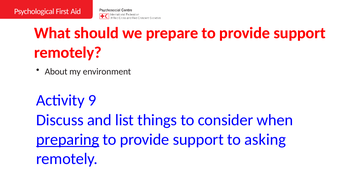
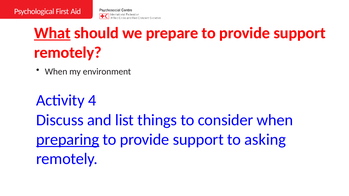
What underline: none -> present
About at (56, 72): About -> When
9: 9 -> 4
